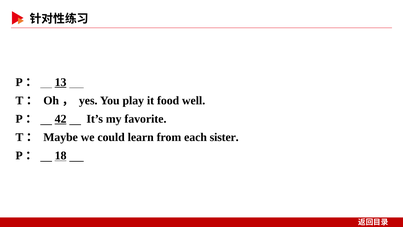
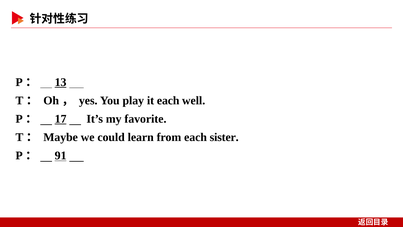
it food: food -> each
42: 42 -> 17
18: 18 -> 91
